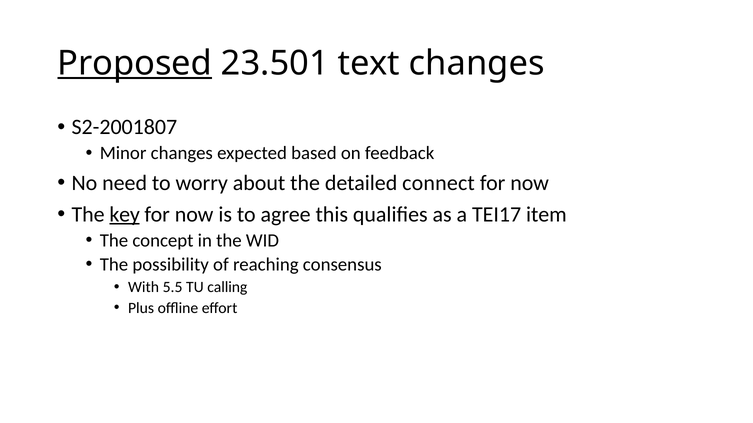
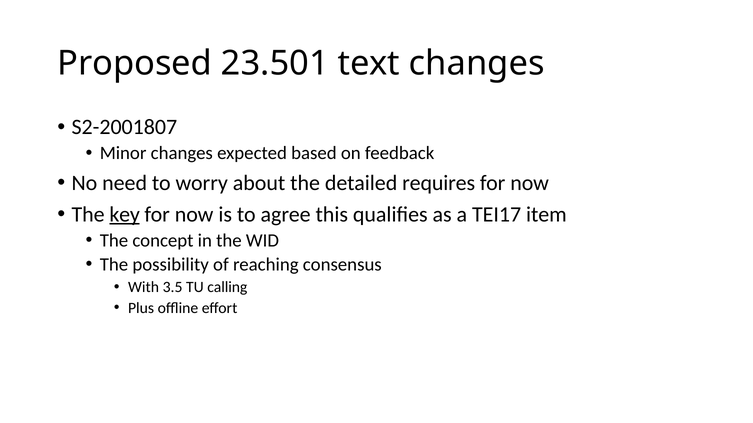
Proposed underline: present -> none
connect: connect -> requires
5.5: 5.5 -> 3.5
